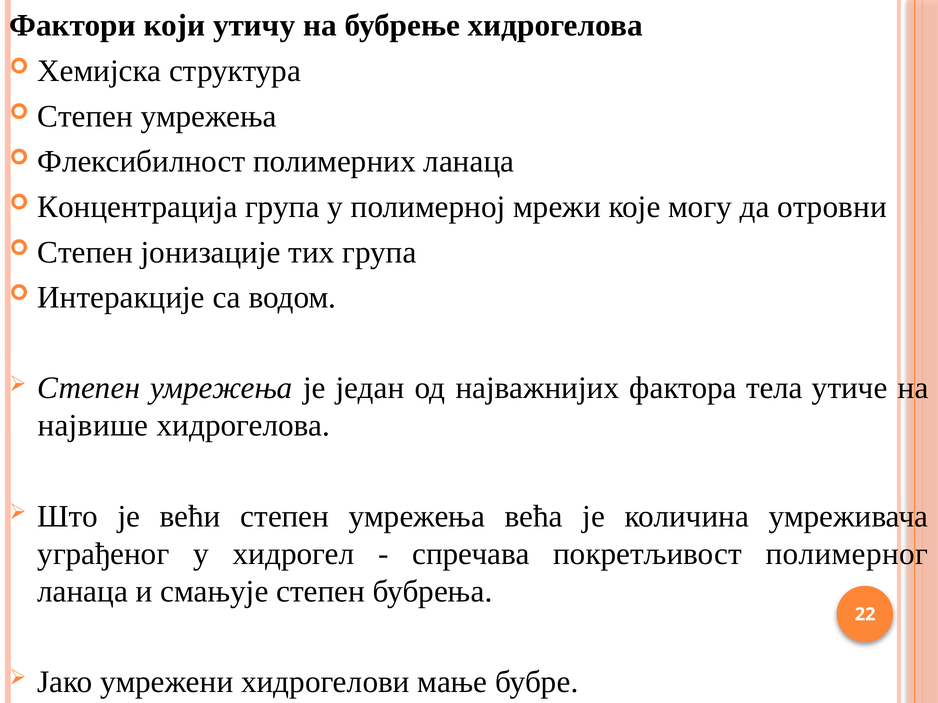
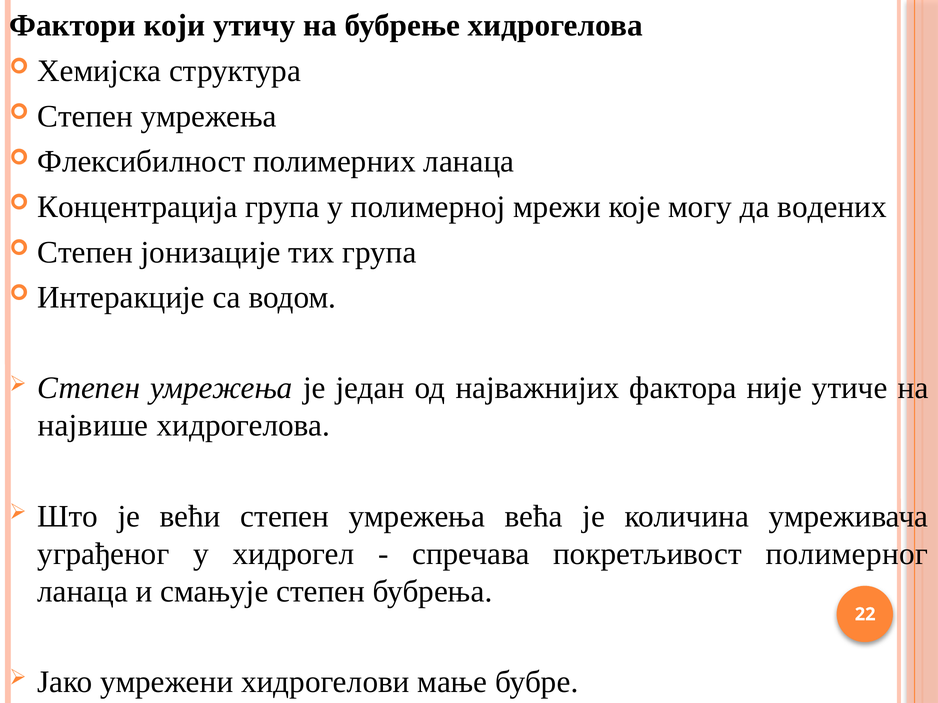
отровни: отровни -> водених
тела: тела -> није
